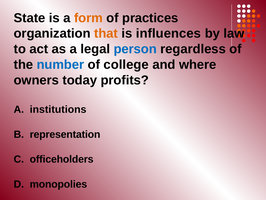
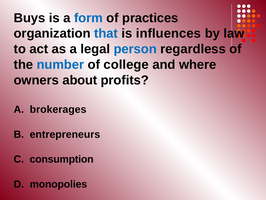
State: State -> Buys
form colour: orange -> blue
that colour: orange -> blue
today: today -> about
institutions: institutions -> brokerages
representation: representation -> entrepreneurs
officeholders: officeholders -> consumption
